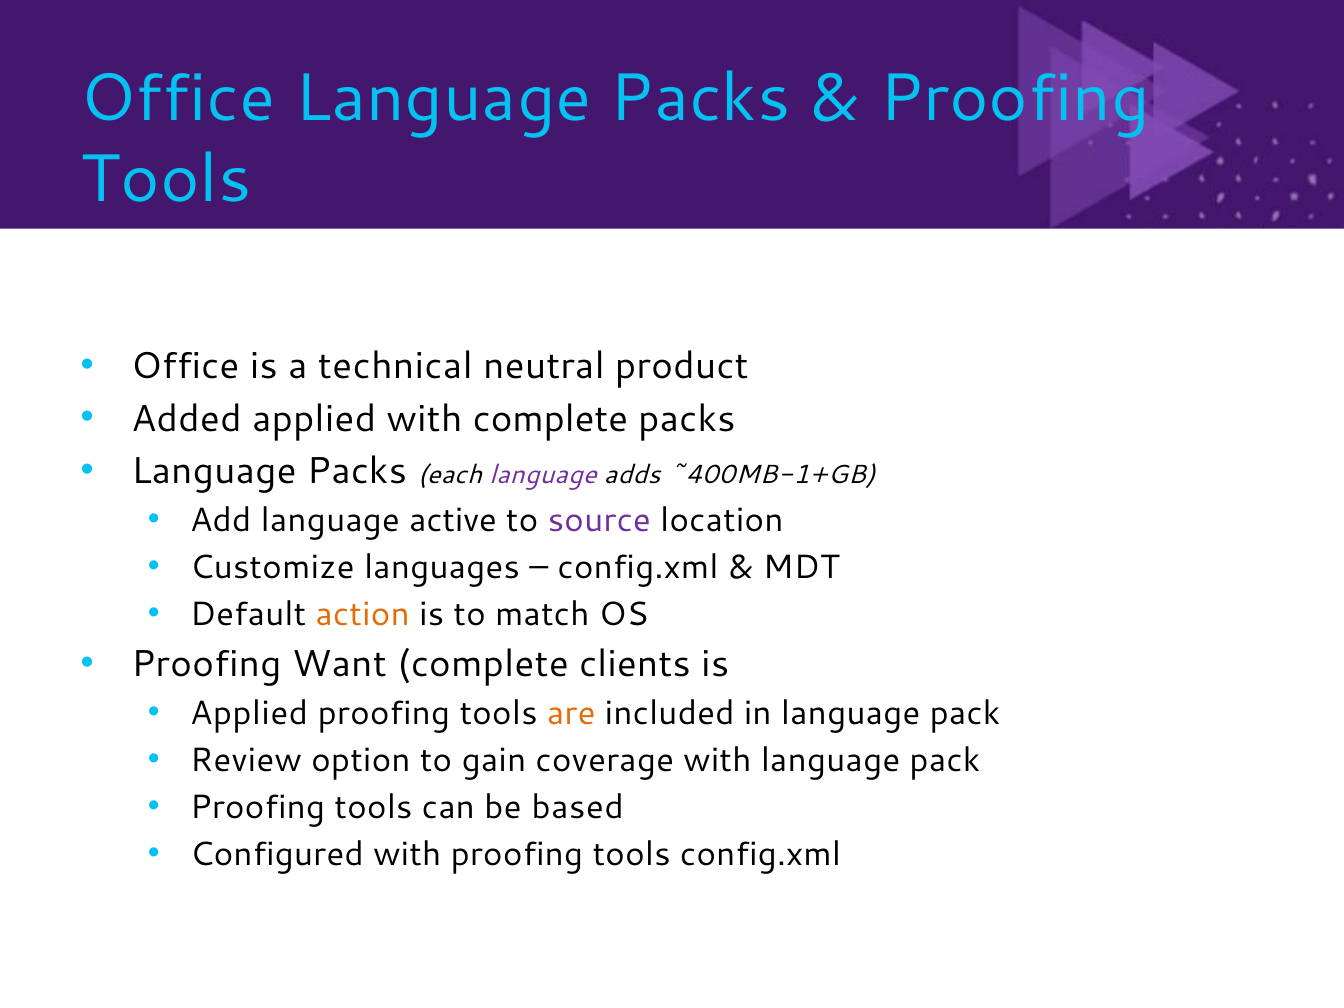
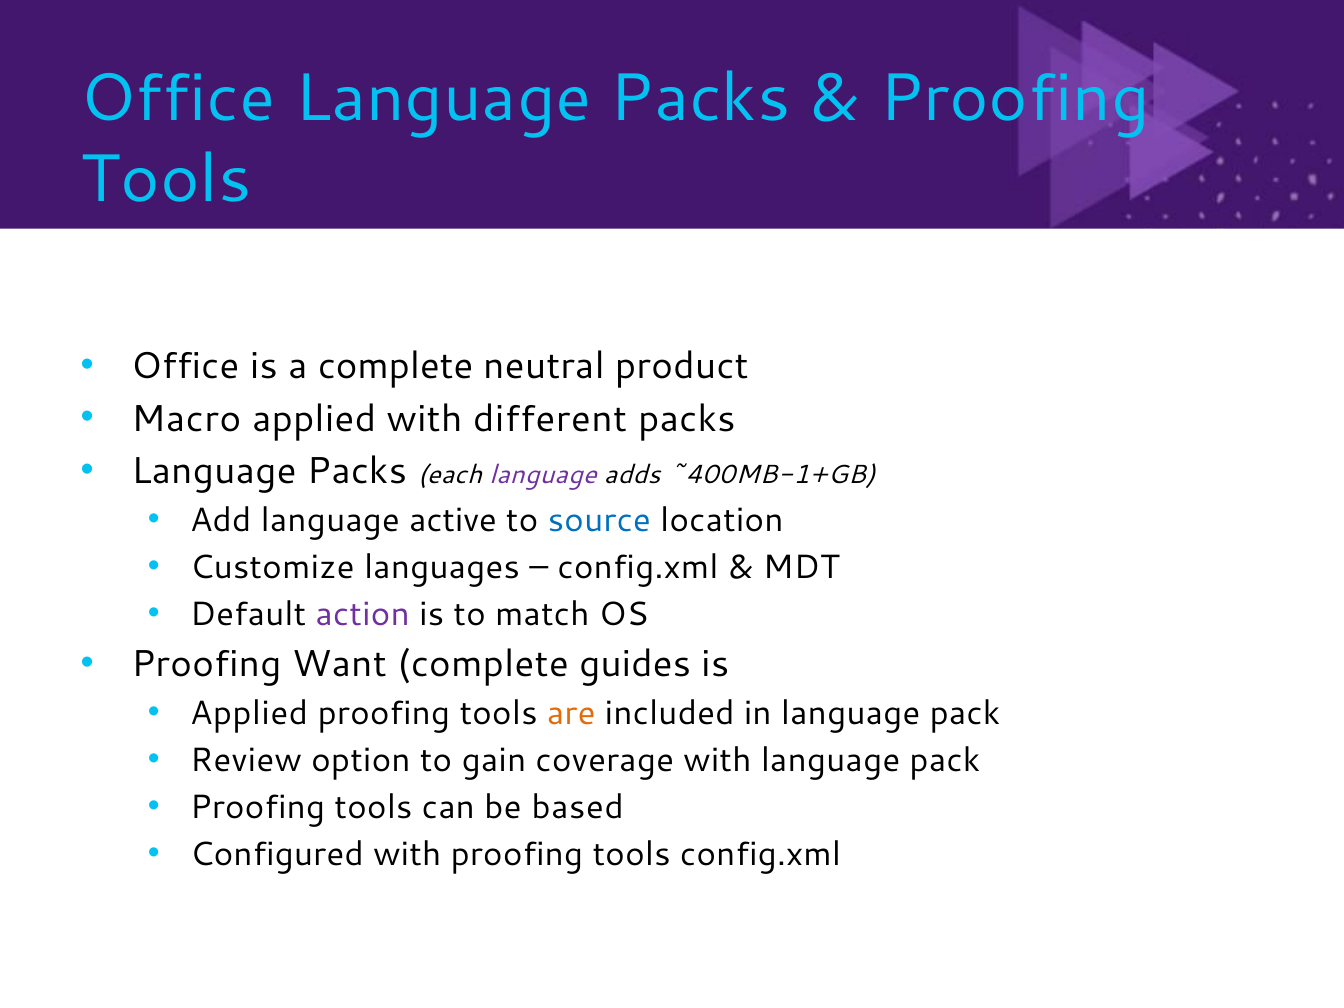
a technical: technical -> complete
Added: Added -> Macro
with complete: complete -> different
source colour: purple -> blue
action colour: orange -> purple
clients: clients -> guides
